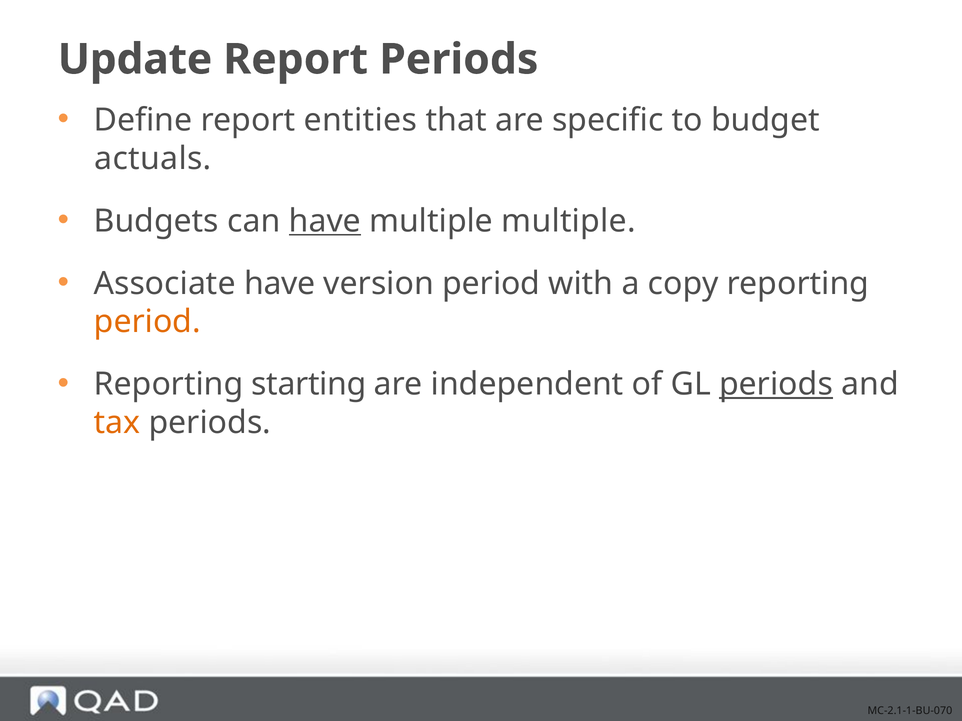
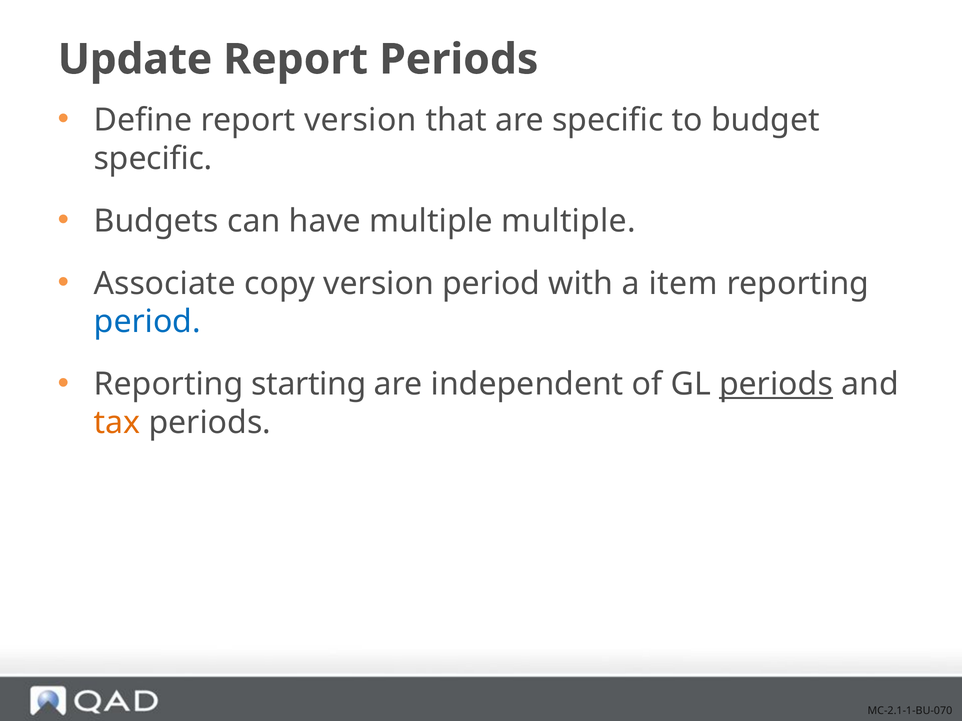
report entities: entities -> version
actuals at (153, 159): actuals -> specific
have at (325, 221) underline: present -> none
Associate have: have -> copy
copy: copy -> item
period at (147, 322) colour: orange -> blue
